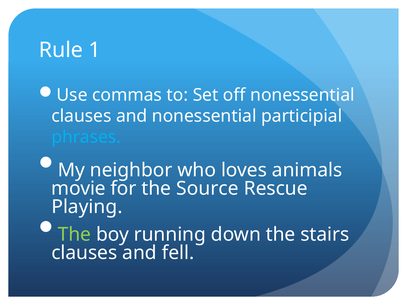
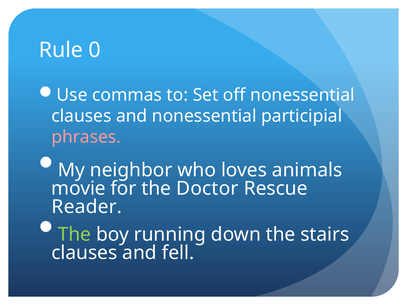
1: 1 -> 0
phrases colour: light blue -> pink
Source: Source -> Doctor
Playing: Playing -> Reader
